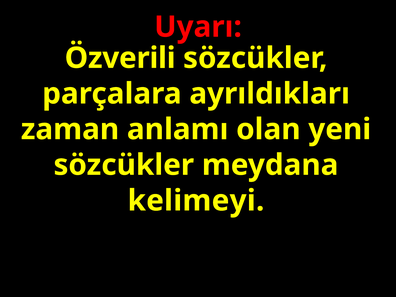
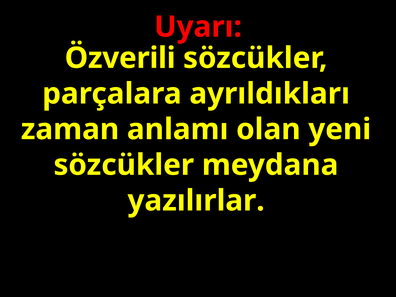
kelimeyi: kelimeyi -> yazılırlar
